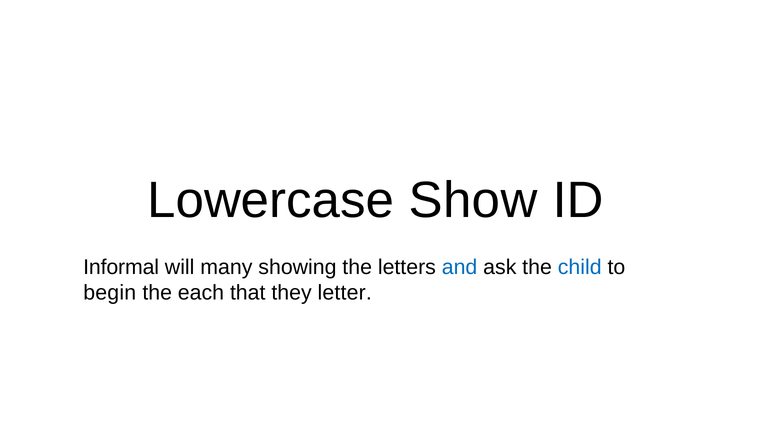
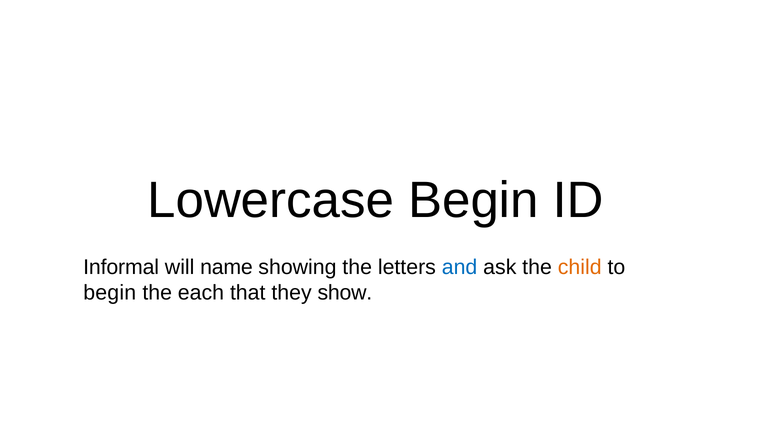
Lowercase Show: Show -> Begin
many: many -> name
child colour: blue -> orange
letter: letter -> show
